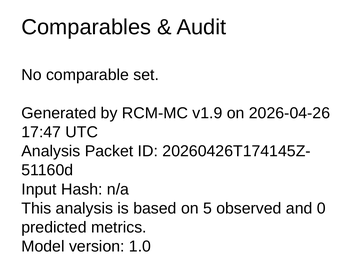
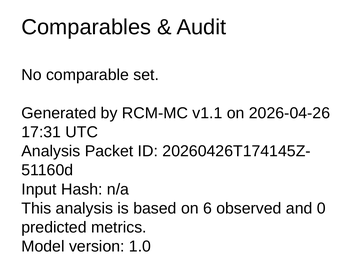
v1.9: v1.9 -> v1.1
17:47: 17:47 -> 17:31
5: 5 -> 6
